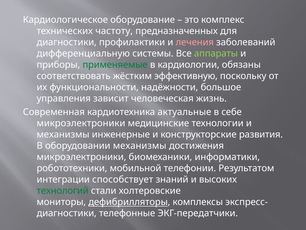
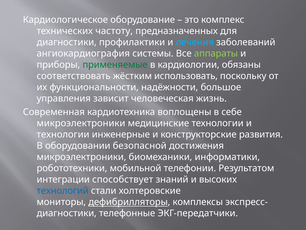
лечения colour: pink -> light blue
дифференциальную: дифференциальную -> ангиокардиография
эффективную: эффективную -> использовать
актуальные: актуальные -> воплощены
механизмы at (63, 134): механизмы -> технологии
оборудовании механизмы: механизмы -> безопасной
технологий colour: green -> blue
